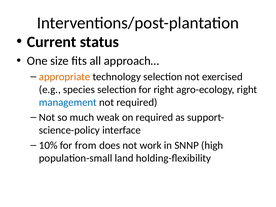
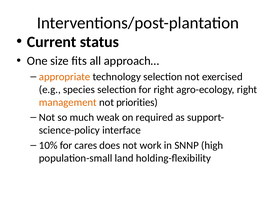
management colour: blue -> orange
not required: required -> priorities
from: from -> cares
